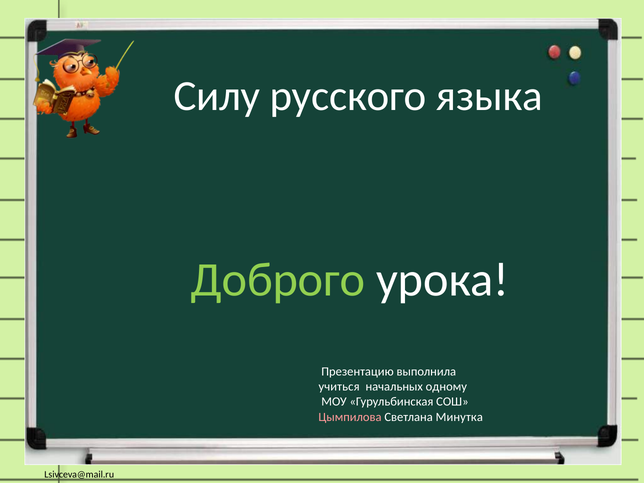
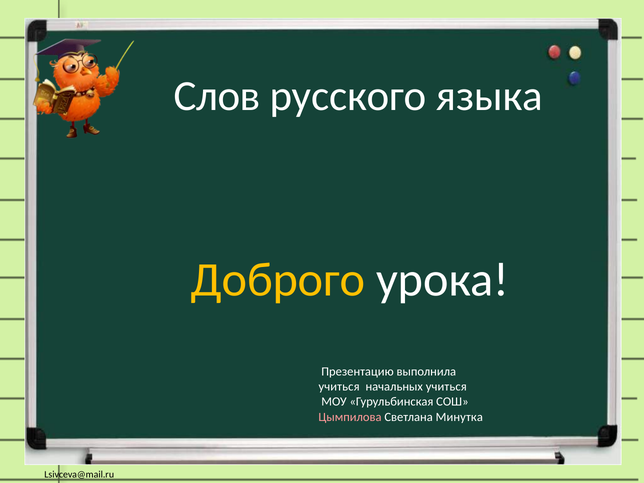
Силу: Силу -> Слов
Доброго colour: light green -> yellow
начальных одному: одному -> учиться
